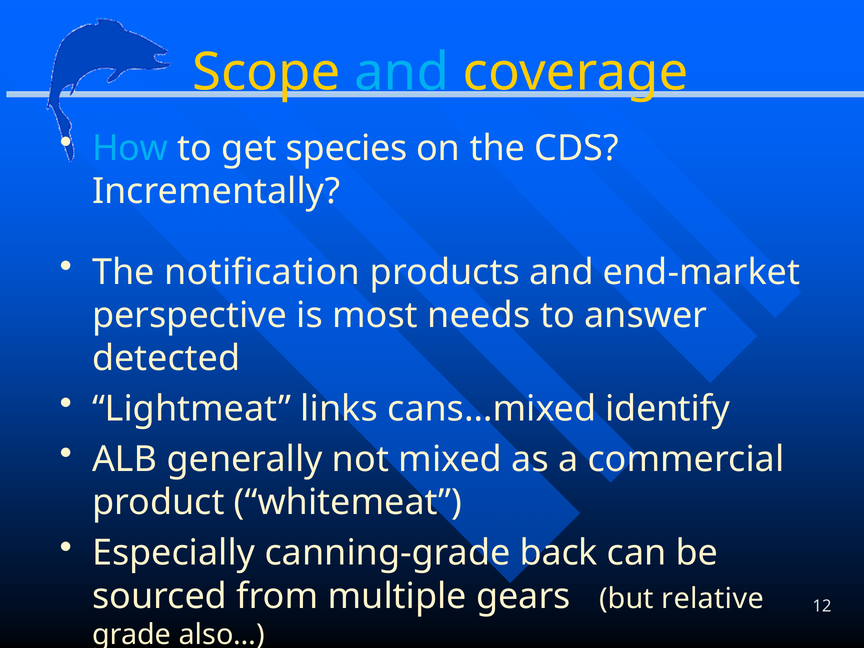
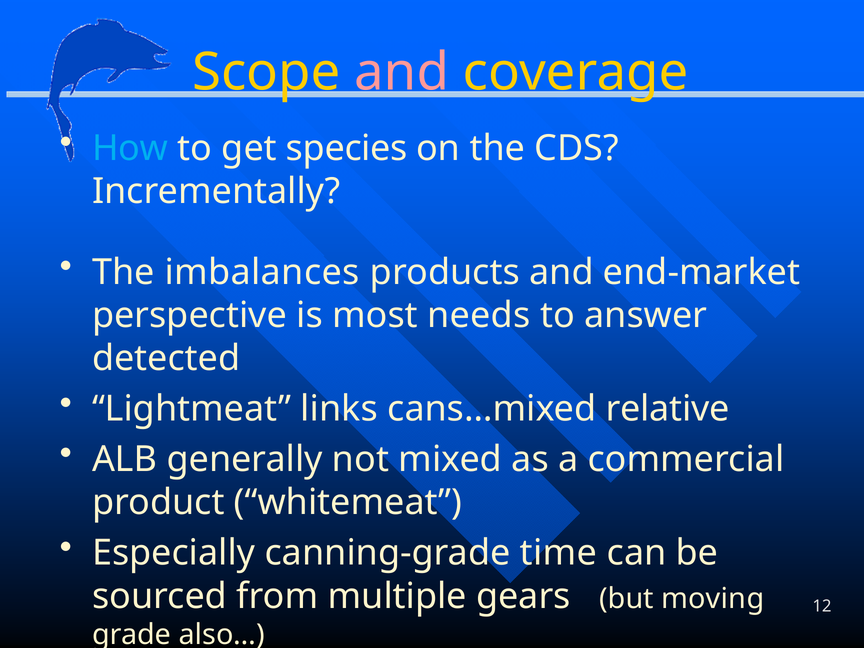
and at (402, 73) colour: light blue -> pink
notification: notification -> imbalances
identify: identify -> relative
back: back -> time
relative: relative -> moving
